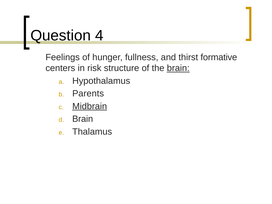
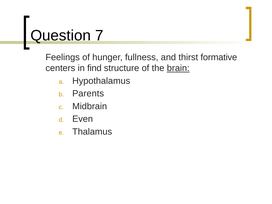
4: 4 -> 7
risk: risk -> find
Midbrain underline: present -> none
Brain at (83, 119): Brain -> Even
